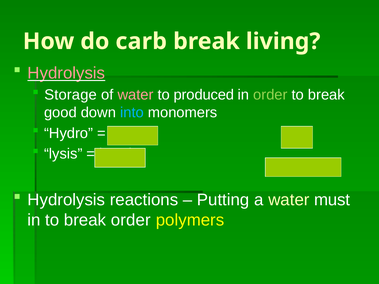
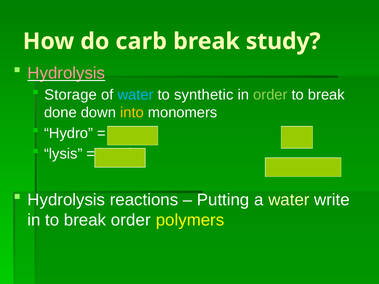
living: living -> study
water at (136, 95) colour: pink -> light blue
produced: produced -> synthetic
good: good -> done
into colour: light blue -> yellow
must: must -> write
